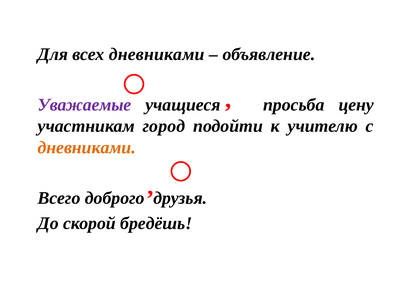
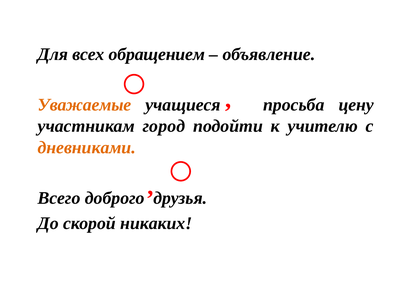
всех дневниками: дневниками -> обращением
Уважаемые colour: purple -> orange
бредёшь: бредёшь -> никаких
